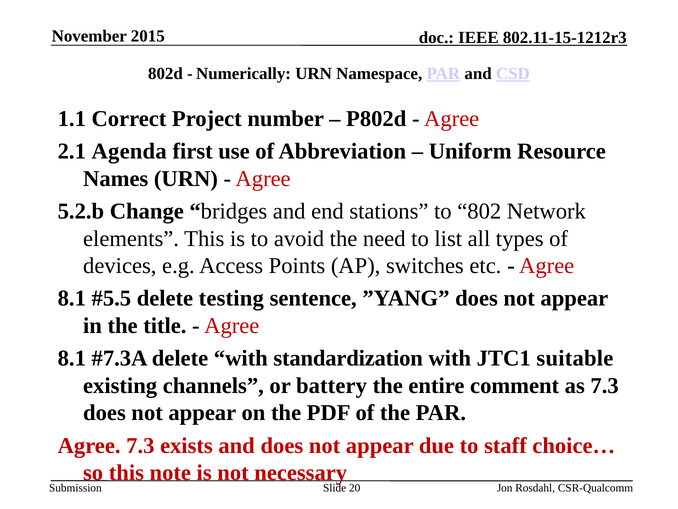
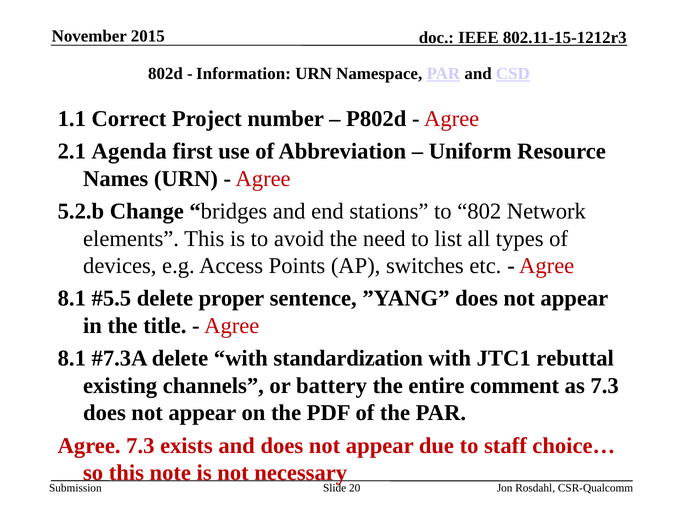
Numerically: Numerically -> Information
testing: testing -> proper
suitable: suitable -> rebuttal
